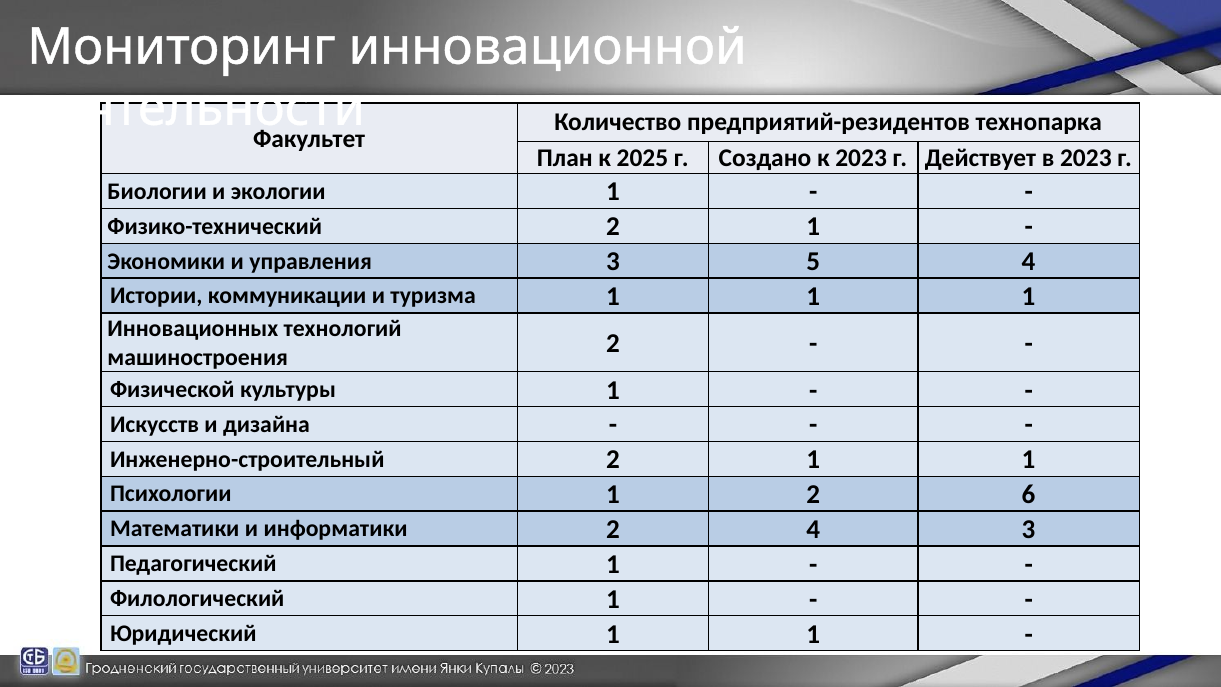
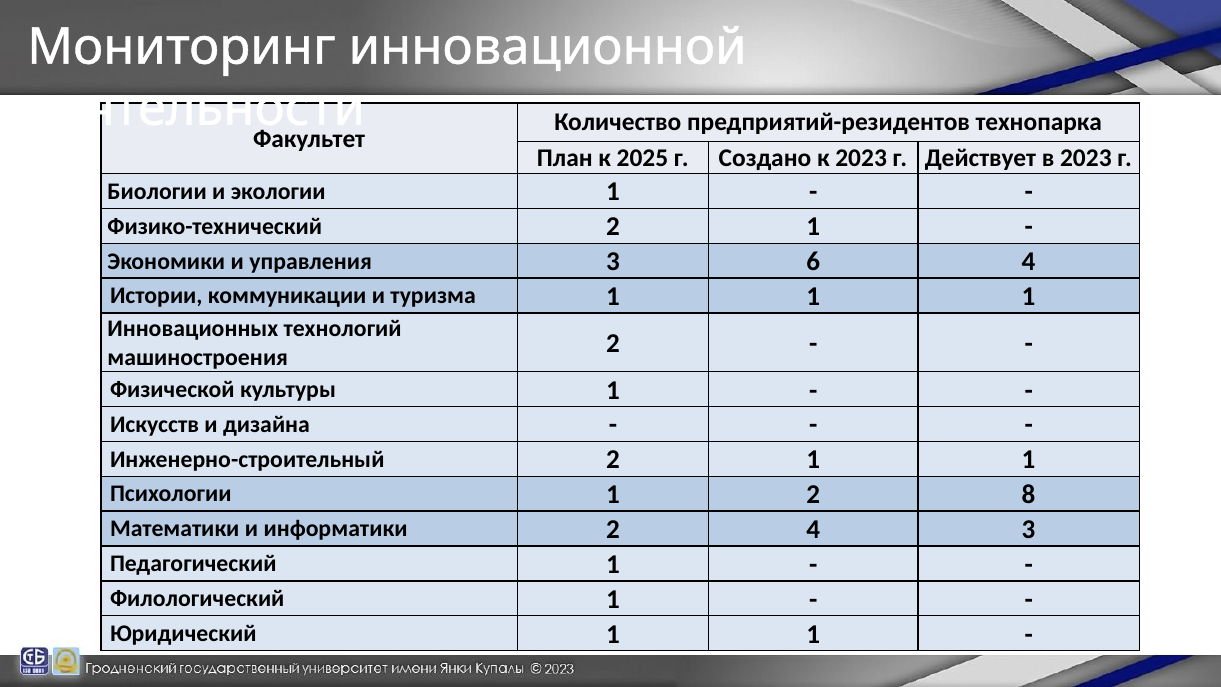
5: 5 -> 6
6: 6 -> 8
